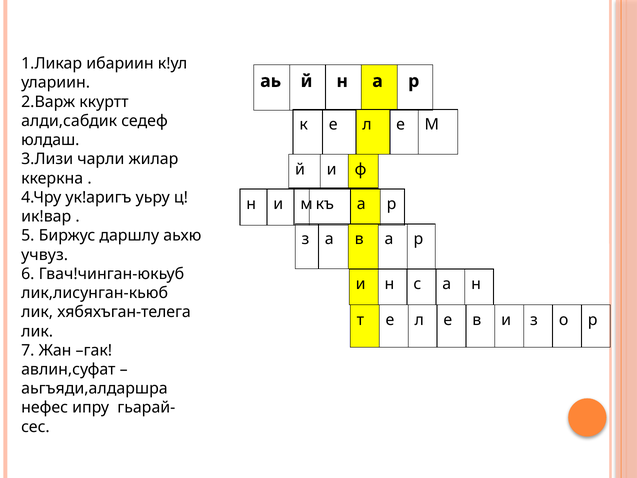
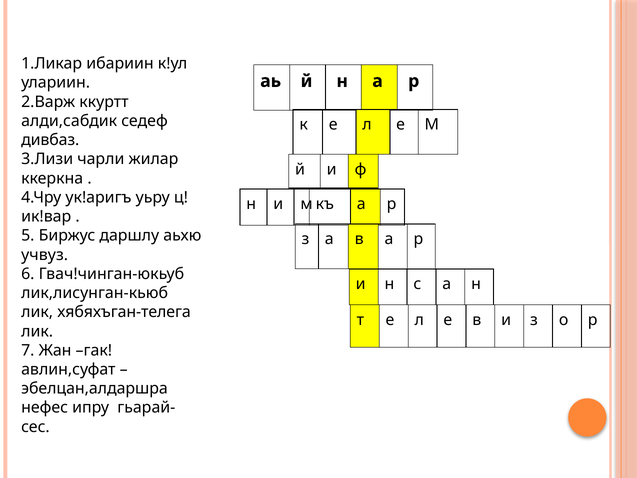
юлдаш: юлдаш -> дивбаз
аьгъяди,алдаршра: аьгъяди,алдаршра -> эбелцан,алдаршра
